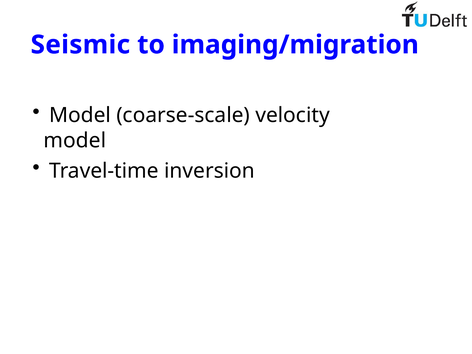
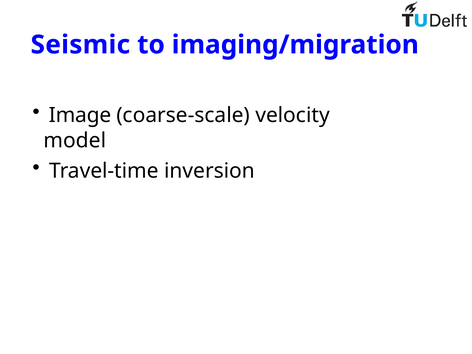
Model at (80, 115): Model -> Image
